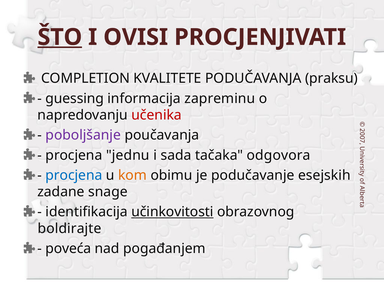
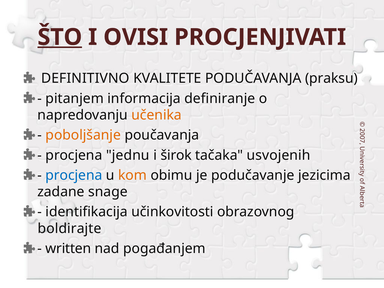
COMPLETION: COMPLETION -> DEFINITIVNO
guessing: guessing -> pitanjem
zapreminu: zapreminu -> definiranje
učenika colour: red -> orange
poboljšanje colour: purple -> orange
sada: sada -> širok
odgovora: odgovora -> usvojenih
esejskih: esejskih -> jezicima
učinkovitosti underline: present -> none
poveća: poveća -> written
